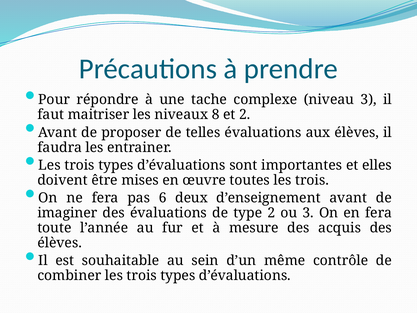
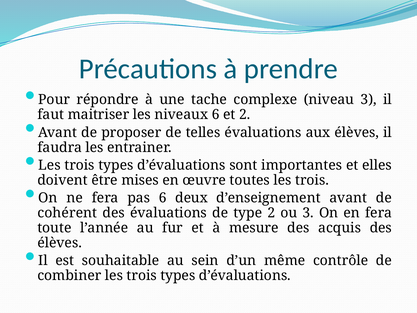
niveaux 8: 8 -> 6
imaginer: imaginer -> cohérent
